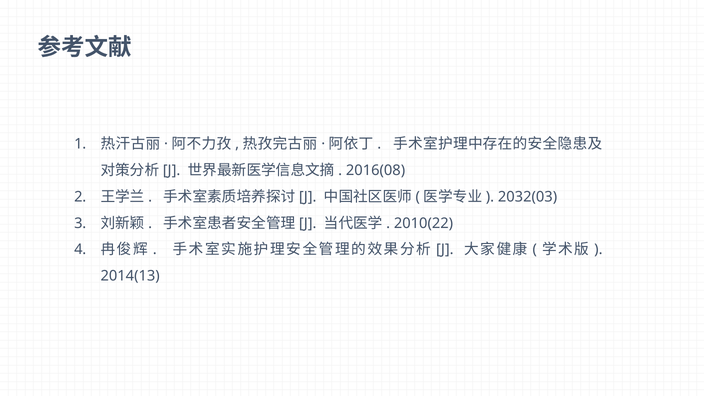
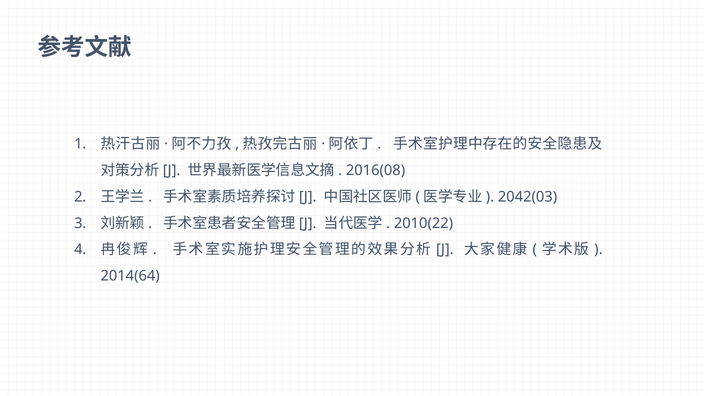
2032(03: 2032(03 -> 2042(03
2014(13: 2014(13 -> 2014(64
